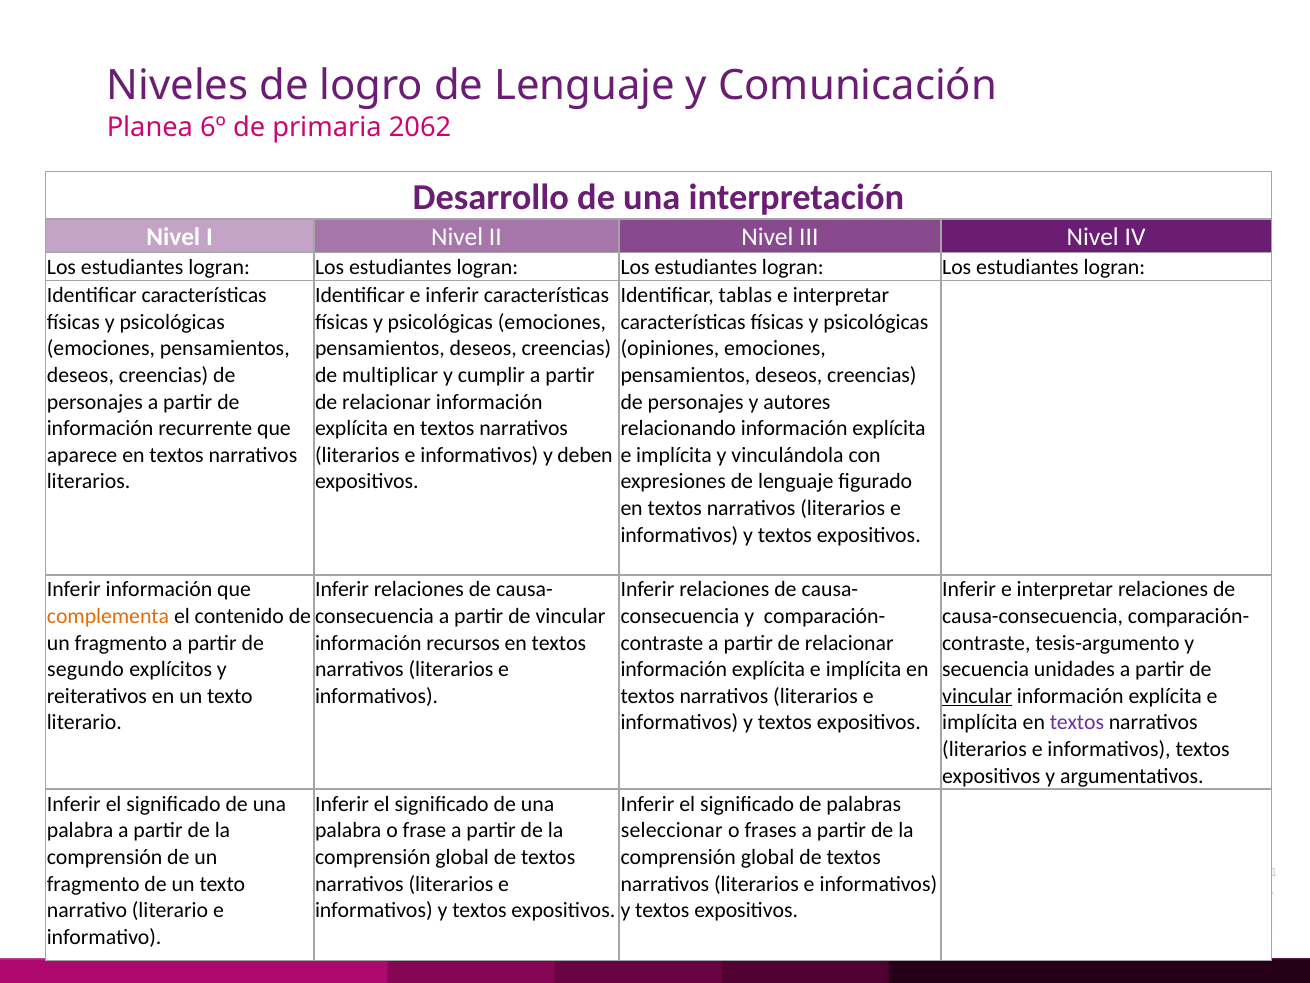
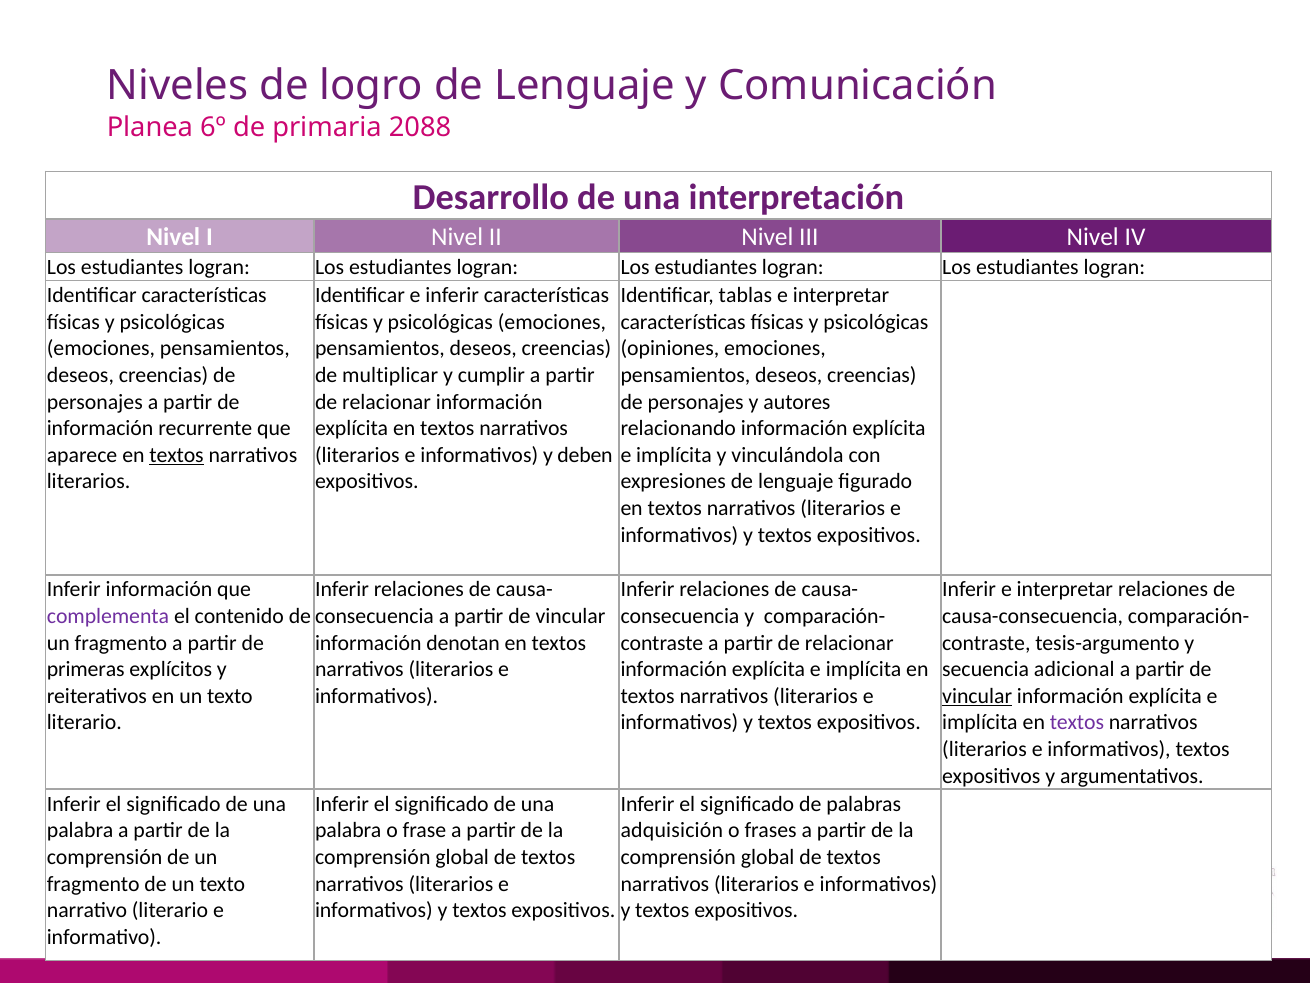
2062: 2062 -> 2088
textos at (177, 455) underline: none -> present
complementa colour: orange -> purple
recursos: recursos -> denotan
segundo: segundo -> primeras
unidades: unidades -> adicional
seleccionar: seleccionar -> adquisición
